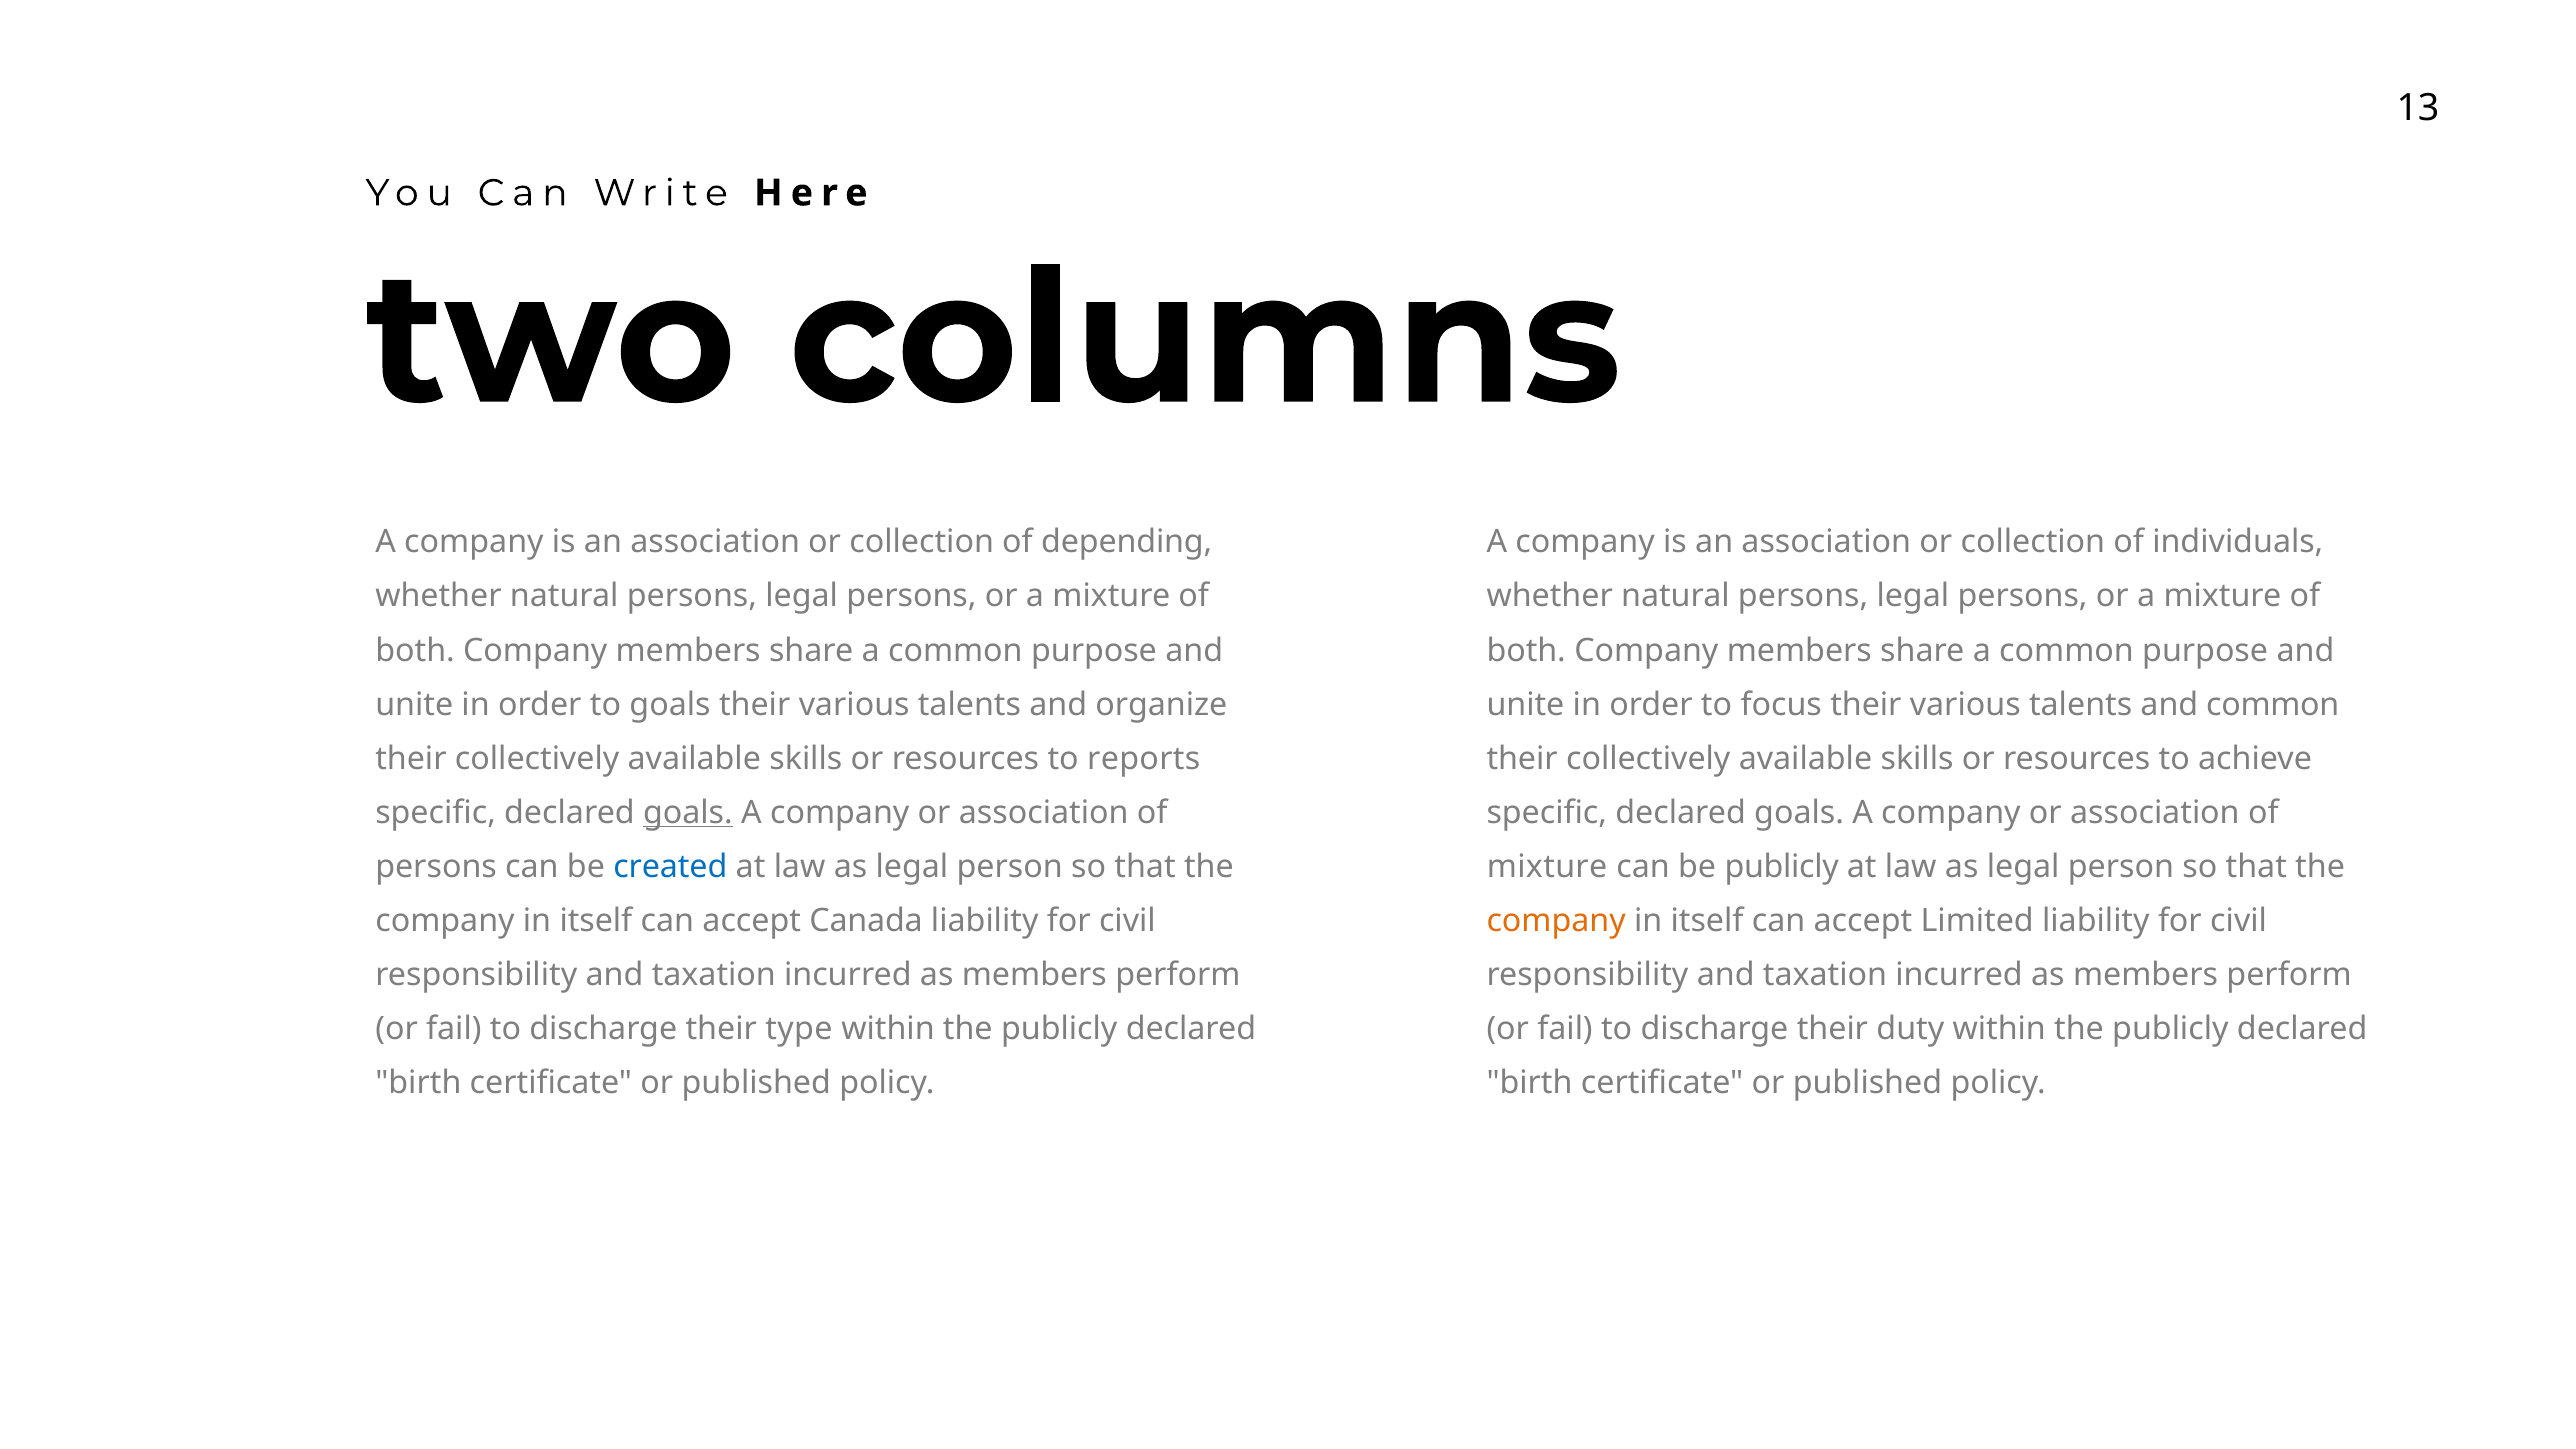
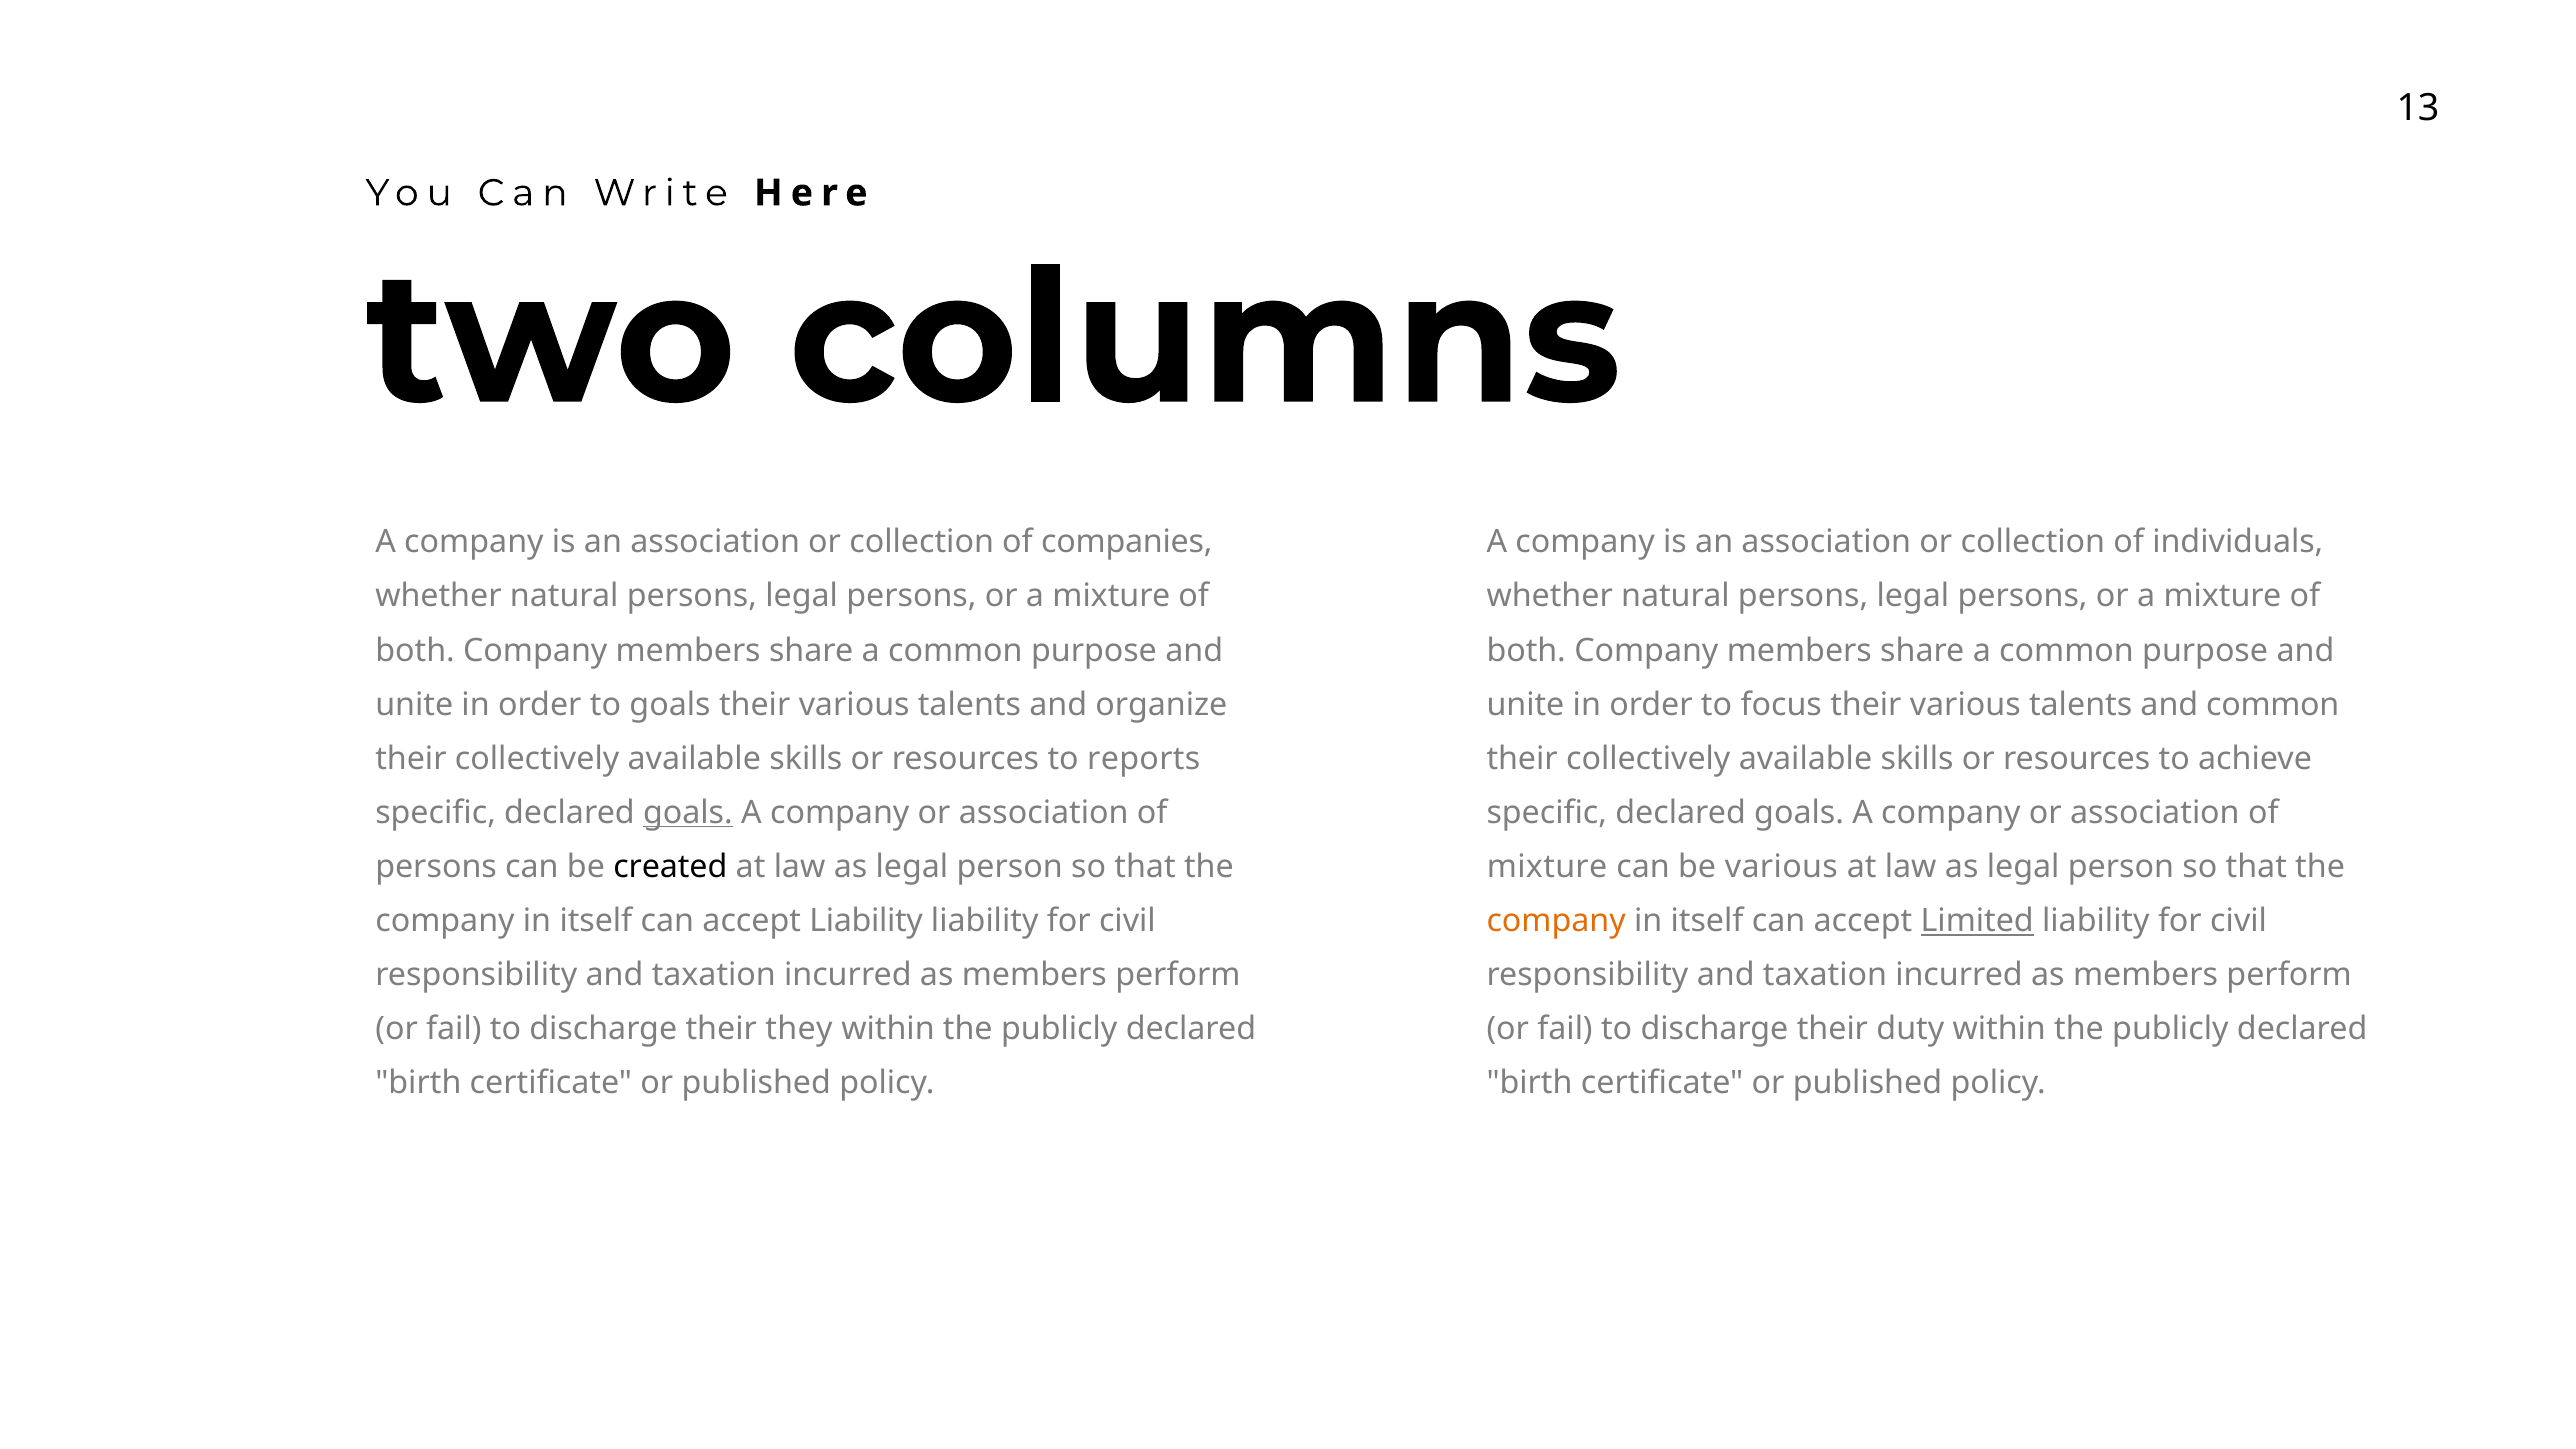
depending: depending -> companies
created colour: blue -> black
be publicly: publicly -> various
accept Canada: Canada -> Liability
Limited underline: none -> present
type: type -> they
